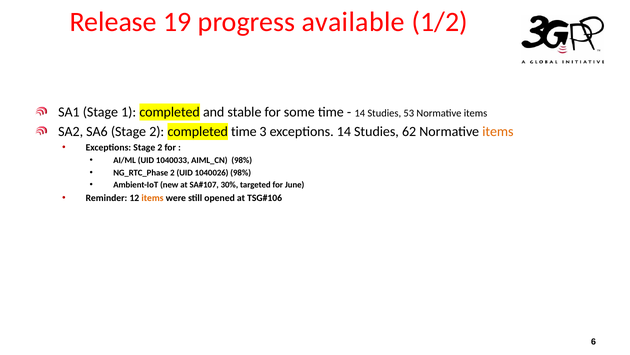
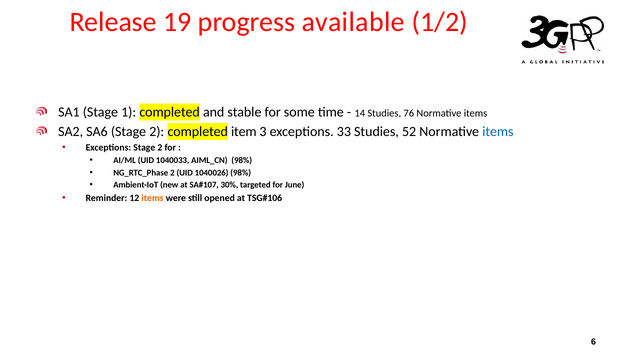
53: 53 -> 76
completed time: time -> item
exceptions 14: 14 -> 33
62: 62 -> 52
items at (498, 132) colour: orange -> blue
